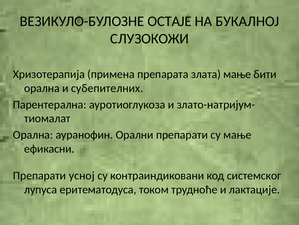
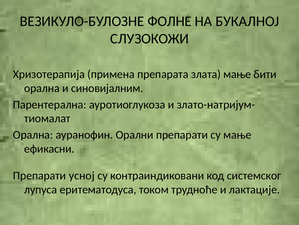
ОСТАЈЕ: ОСТАЈЕ -> ФОЛНЕ
субепителних: субепителних -> синовијалним
